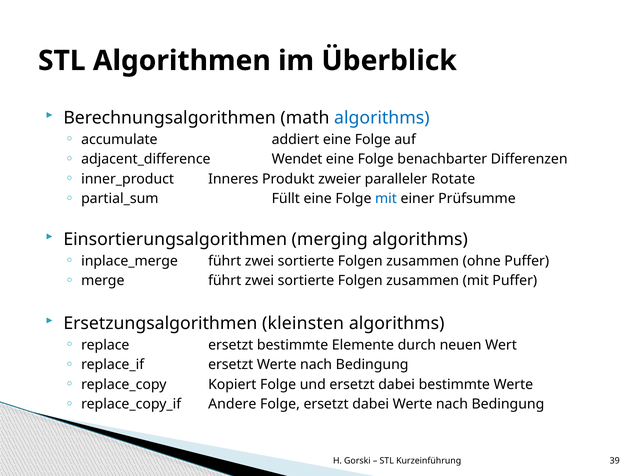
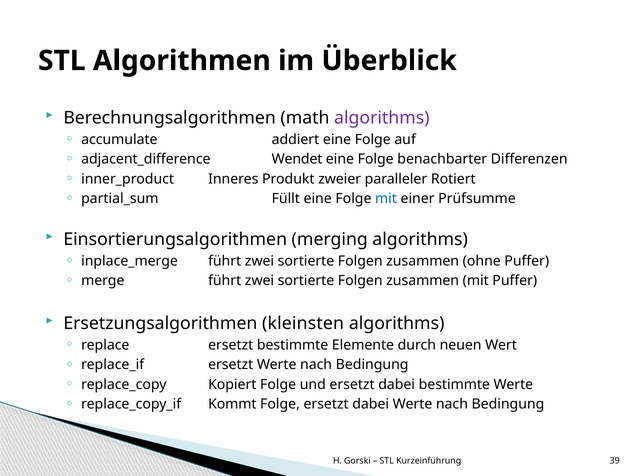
algorithms at (382, 118) colour: blue -> purple
Rotate: Rotate -> Rotiert
Andere: Andere -> Kommt
